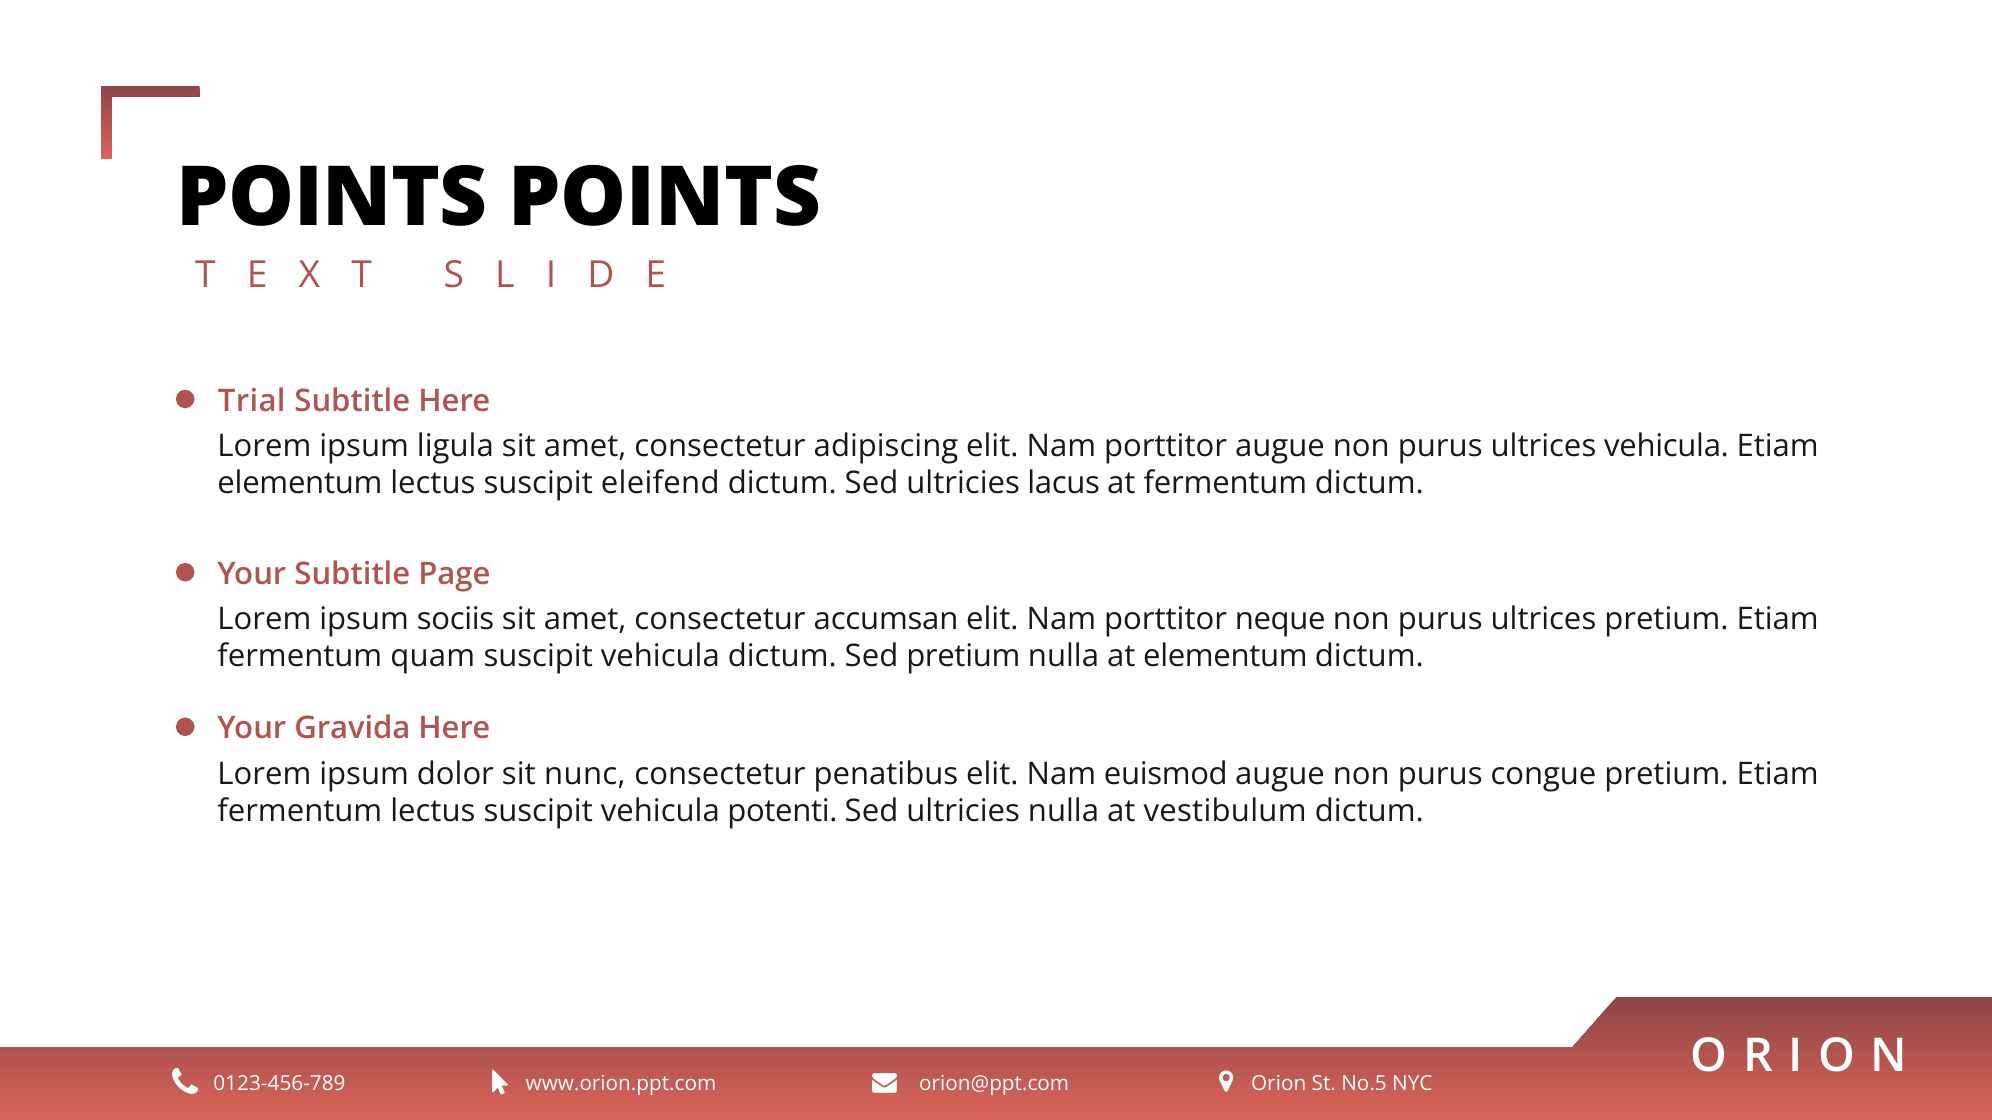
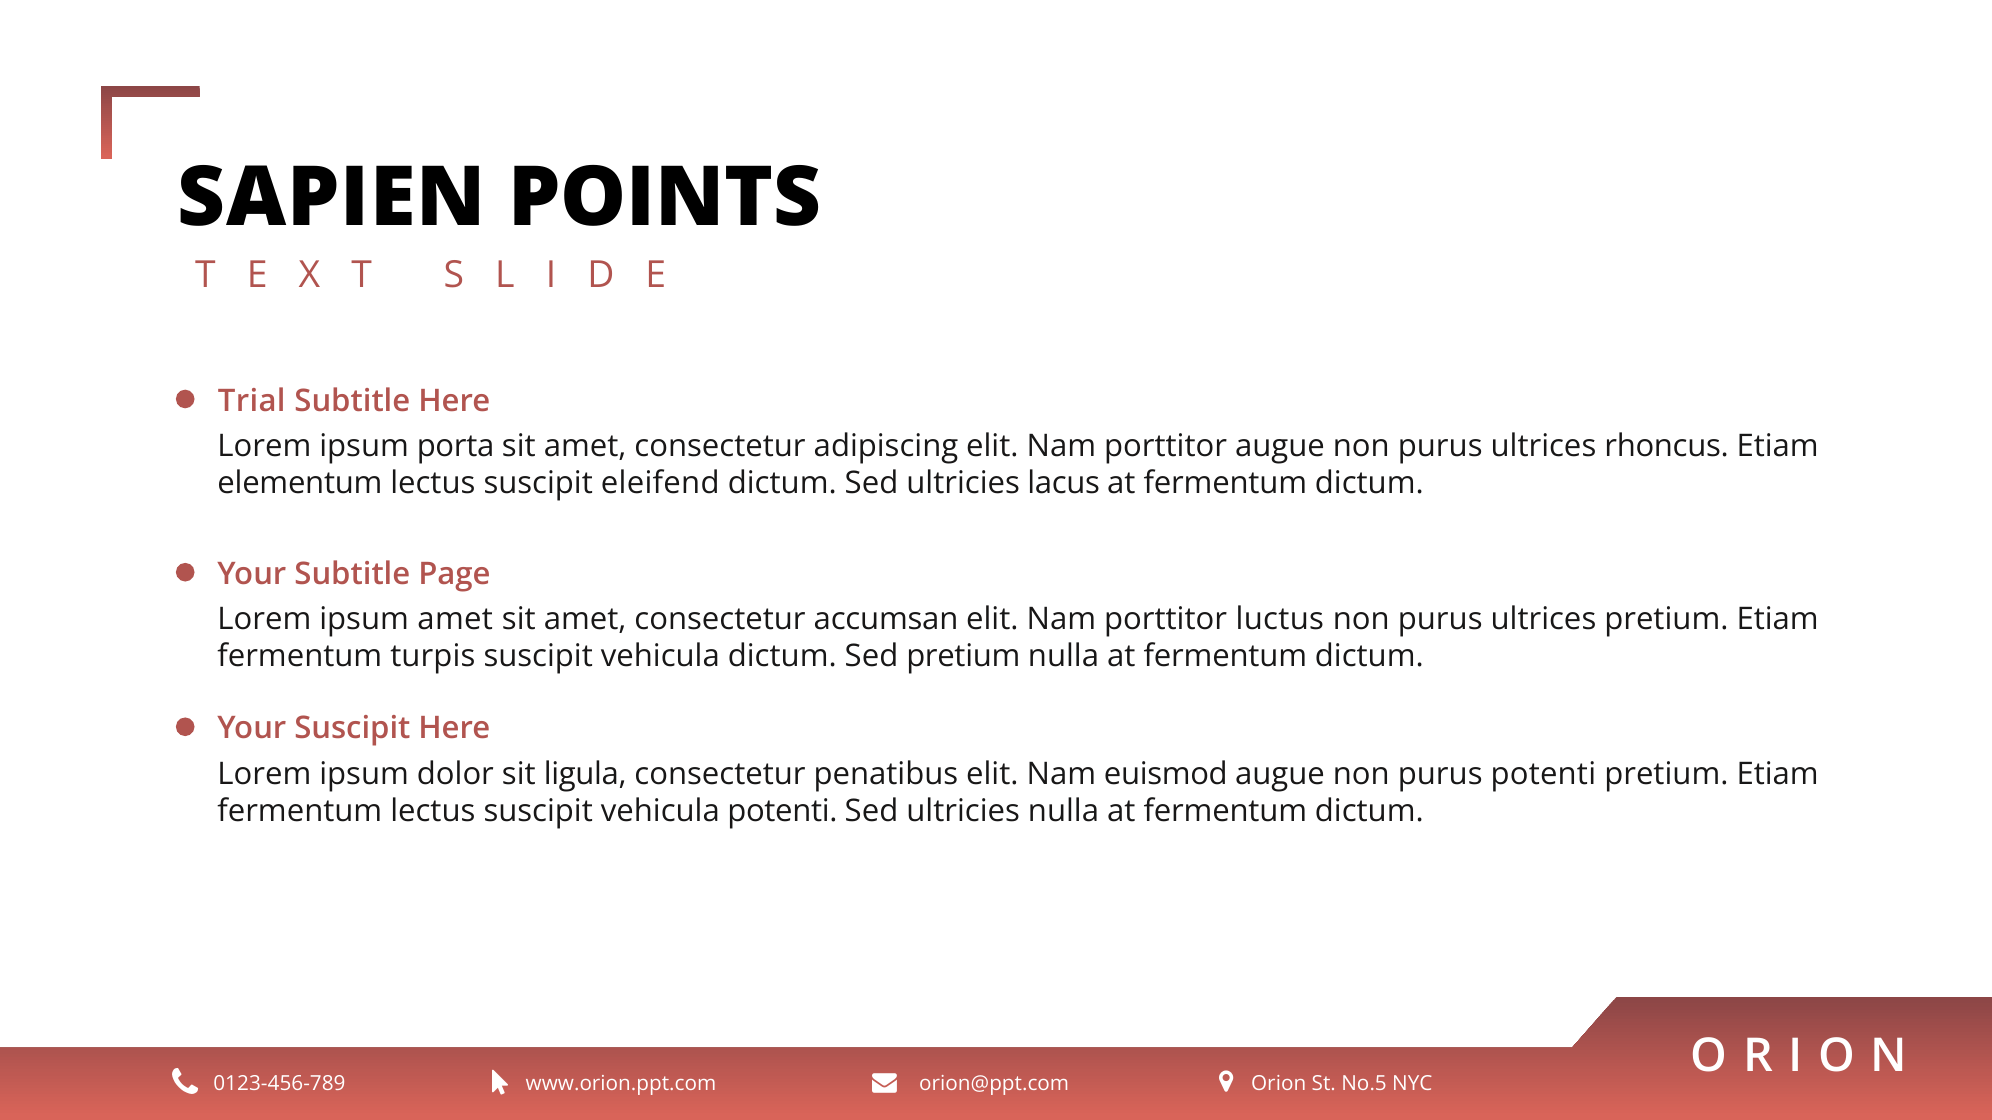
POINTS at (332, 198): POINTS -> SAPIEN
ligula: ligula -> porta
ultrices vehicula: vehicula -> rhoncus
ipsum sociis: sociis -> amet
neque: neque -> luctus
quam: quam -> turpis
elementum at (1225, 657): elementum -> fermentum
Your Gravida: Gravida -> Suscipit
nunc: nunc -> ligula
purus congue: congue -> potenti
ultricies nulla at vestibulum: vestibulum -> fermentum
